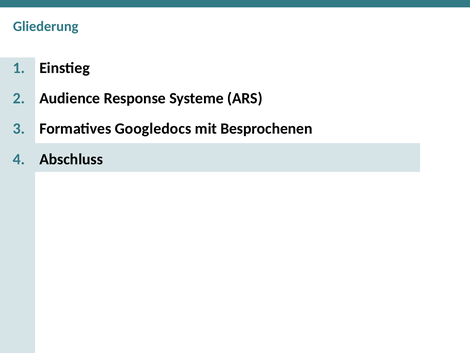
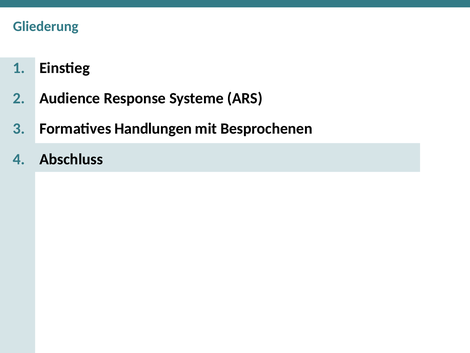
Googledocs: Googledocs -> Handlungen
